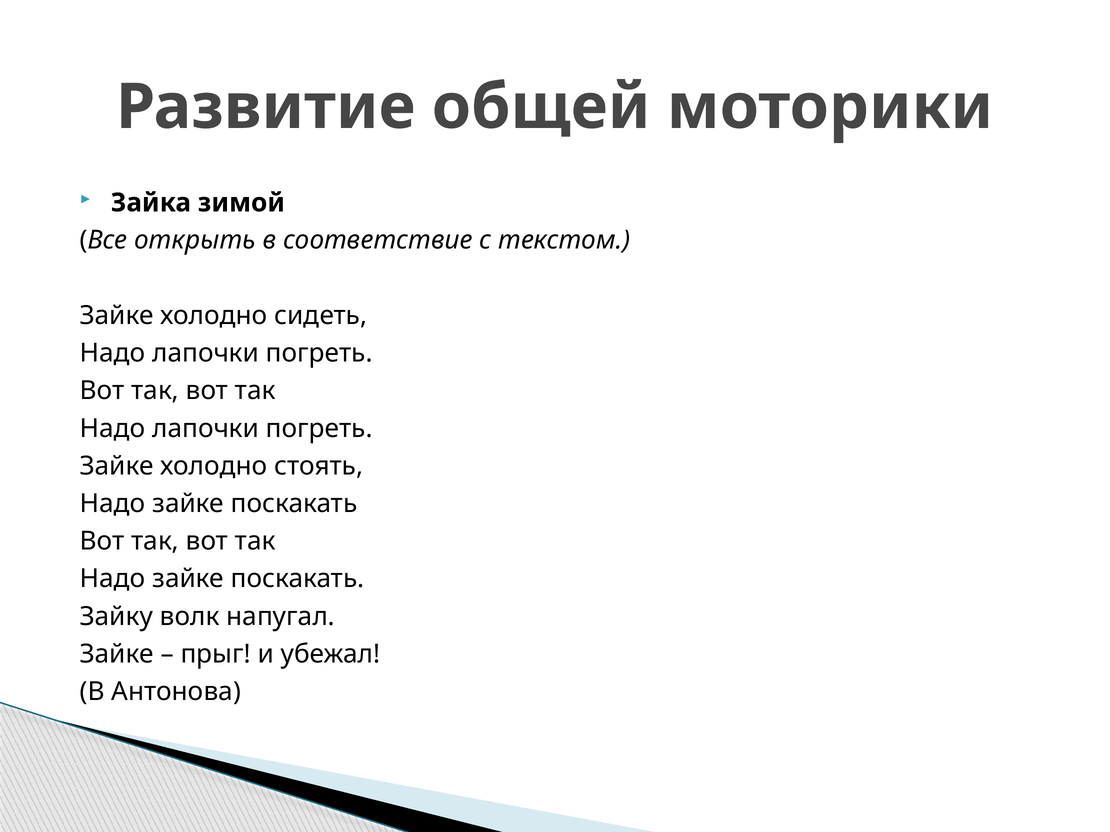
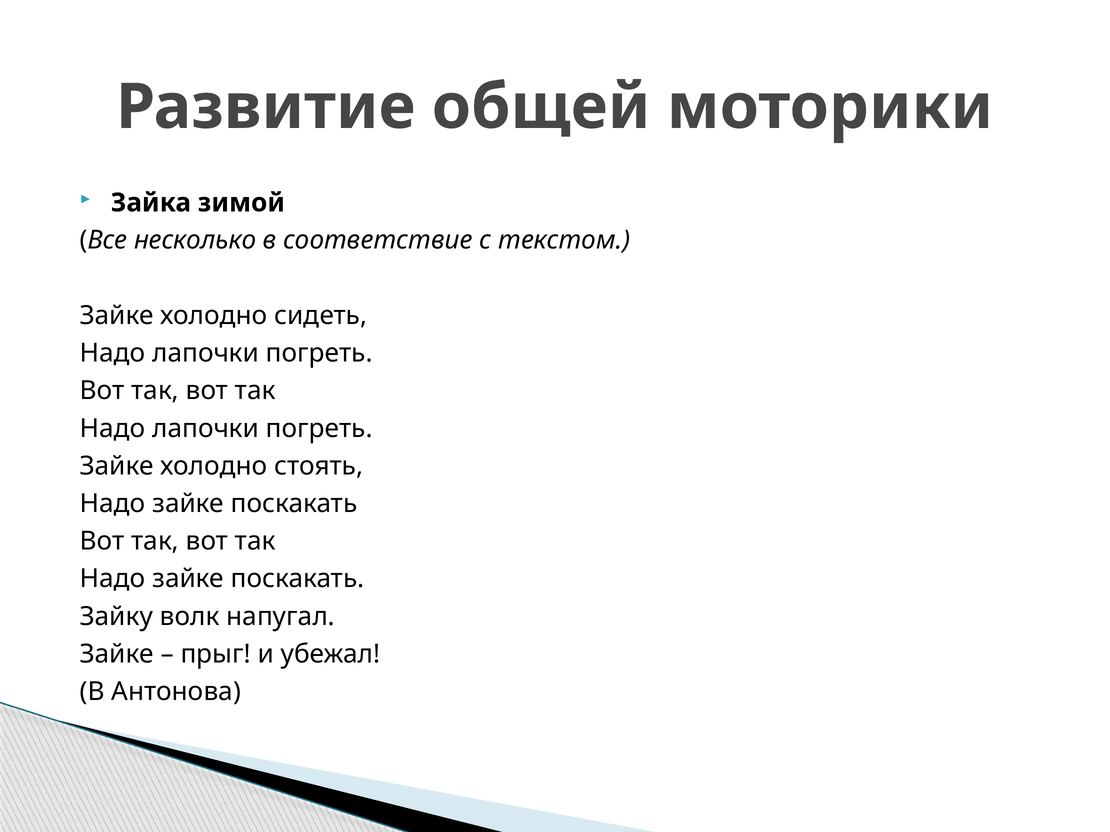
открыть: открыть -> несколько
